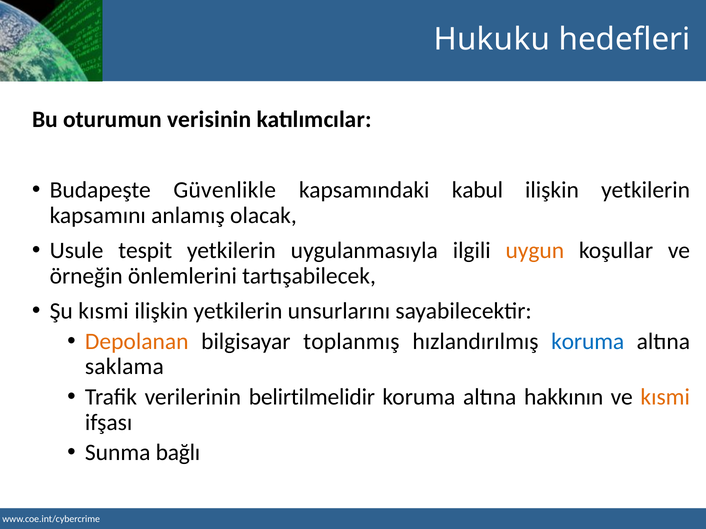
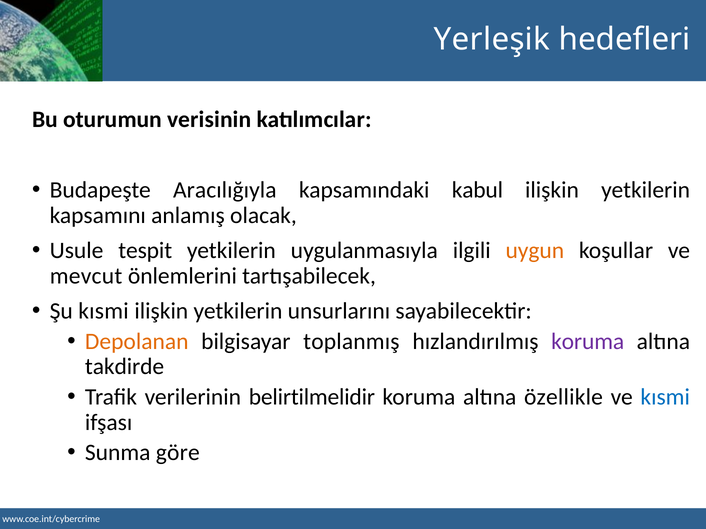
Hukuku: Hukuku -> Yerleşik
Güvenlikle: Güvenlikle -> Aracılığıyla
örneğin: örneğin -> mevcut
koruma at (588, 342) colour: blue -> purple
saklama: saklama -> takdirde
hakkının: hakkının -> özellikle
kısmi at (665, 397) colour: orange -> blue
bağlı: bağlı -> göre
